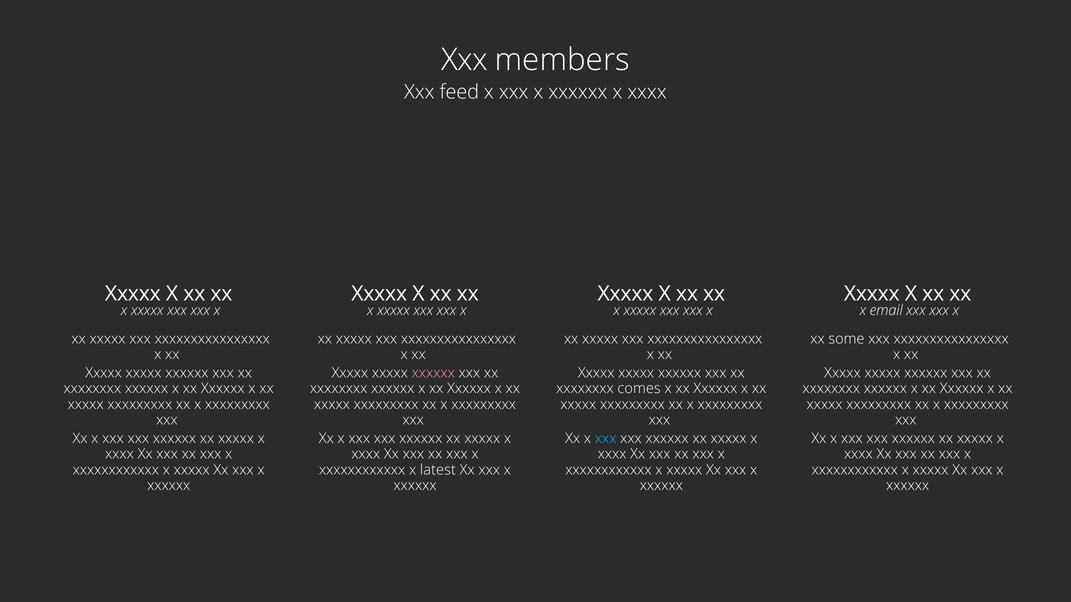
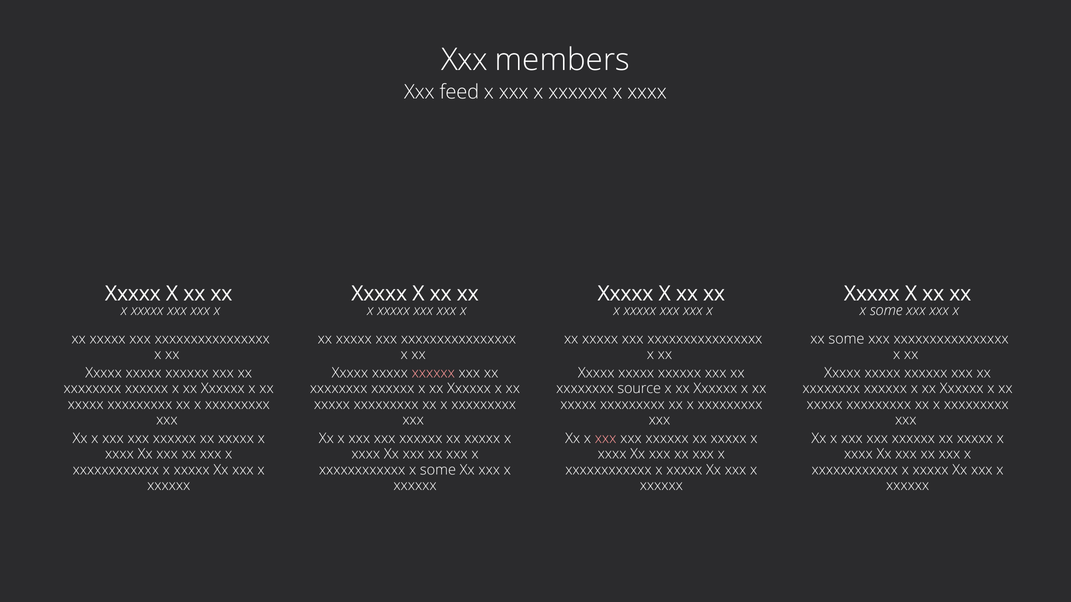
email at (886, 311): email -> some
comes: comes -> source
xxx at (606, 439) colour: light blue -> pink
xxxxxxxxxxxx x latest: latest -> some
